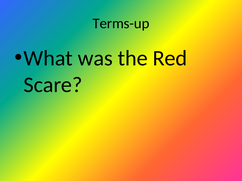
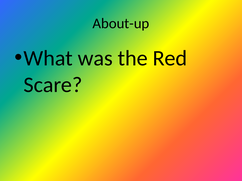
Terms-up: Terms-up -> About-up
